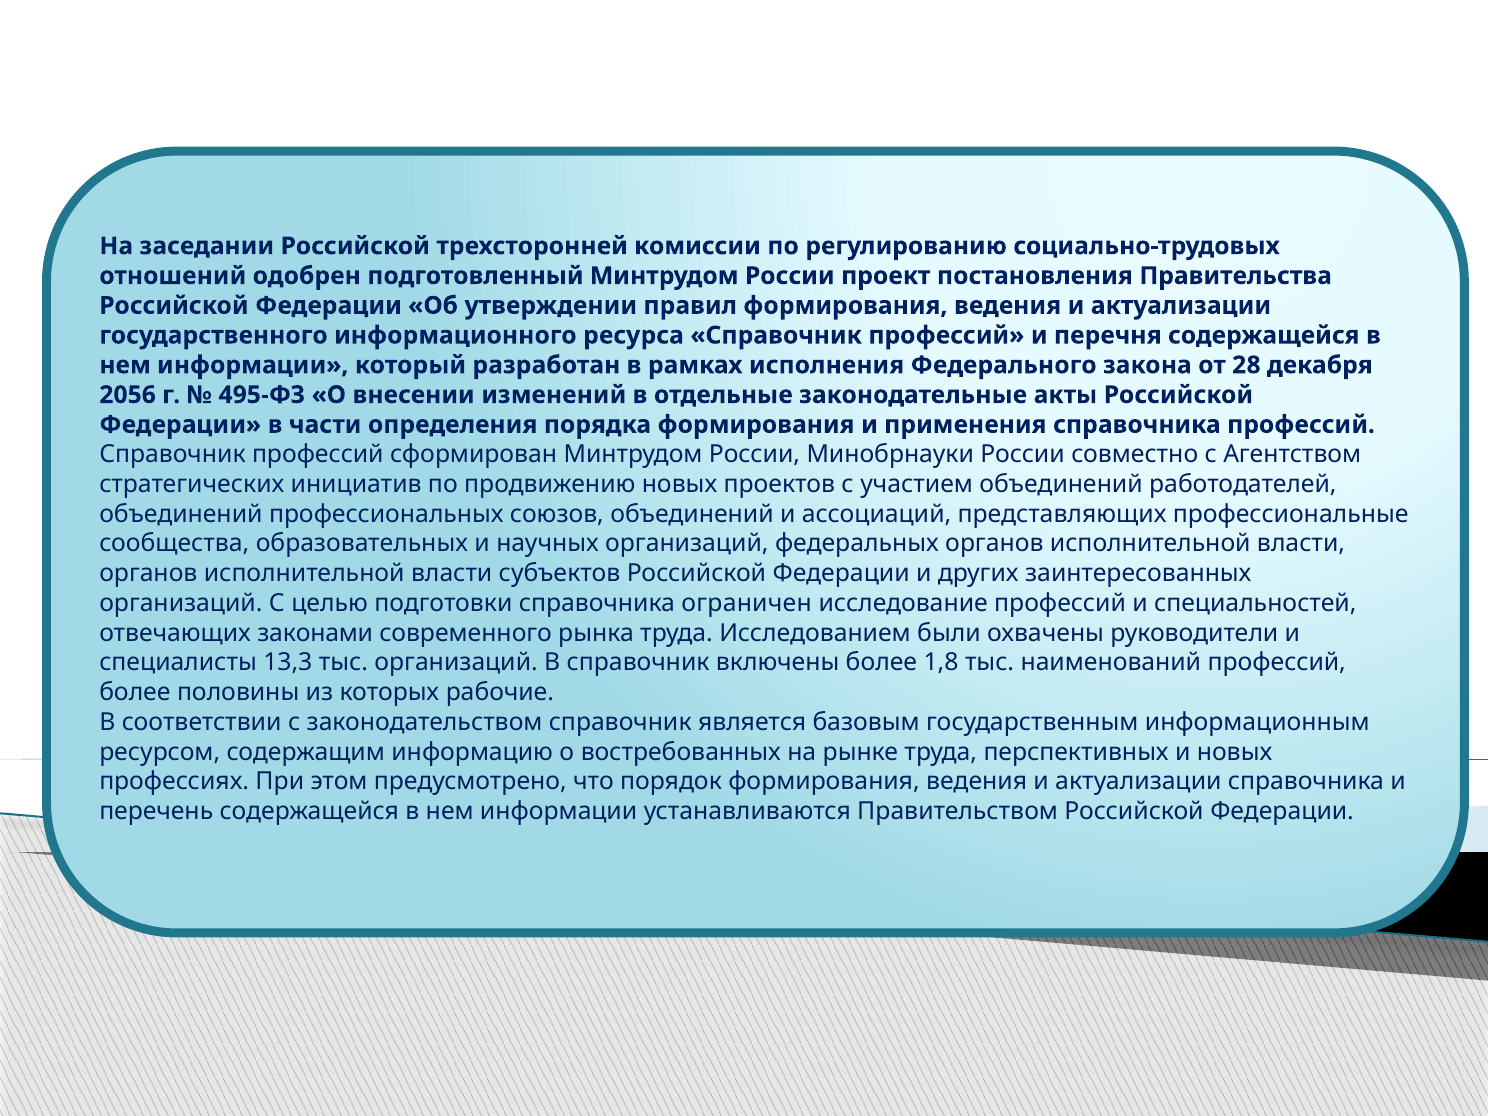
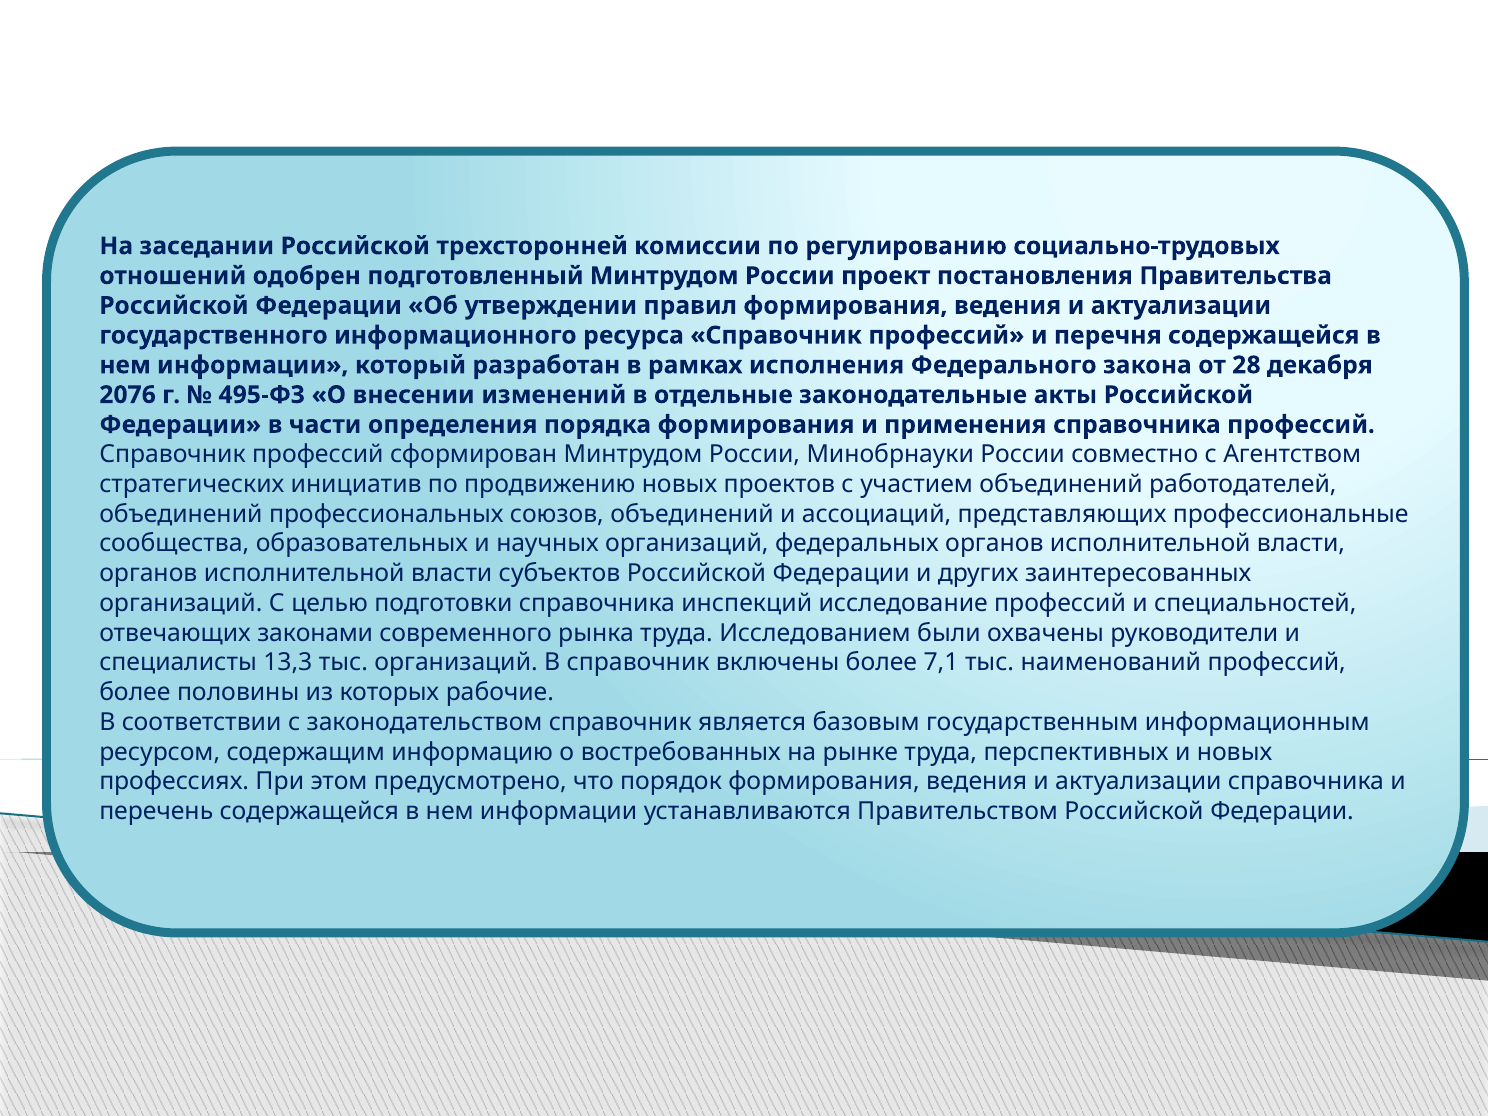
2056: 2056 -> 2076
ограничен: ограничен -> инспекций
1,8: 1,8 -> 7,1
